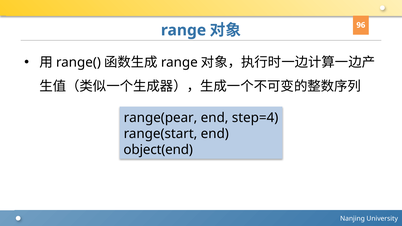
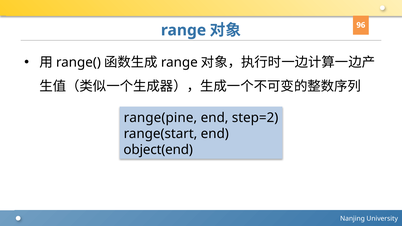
range(pear: range(pear -> range(pine
step=4: step=4 -> step=2
